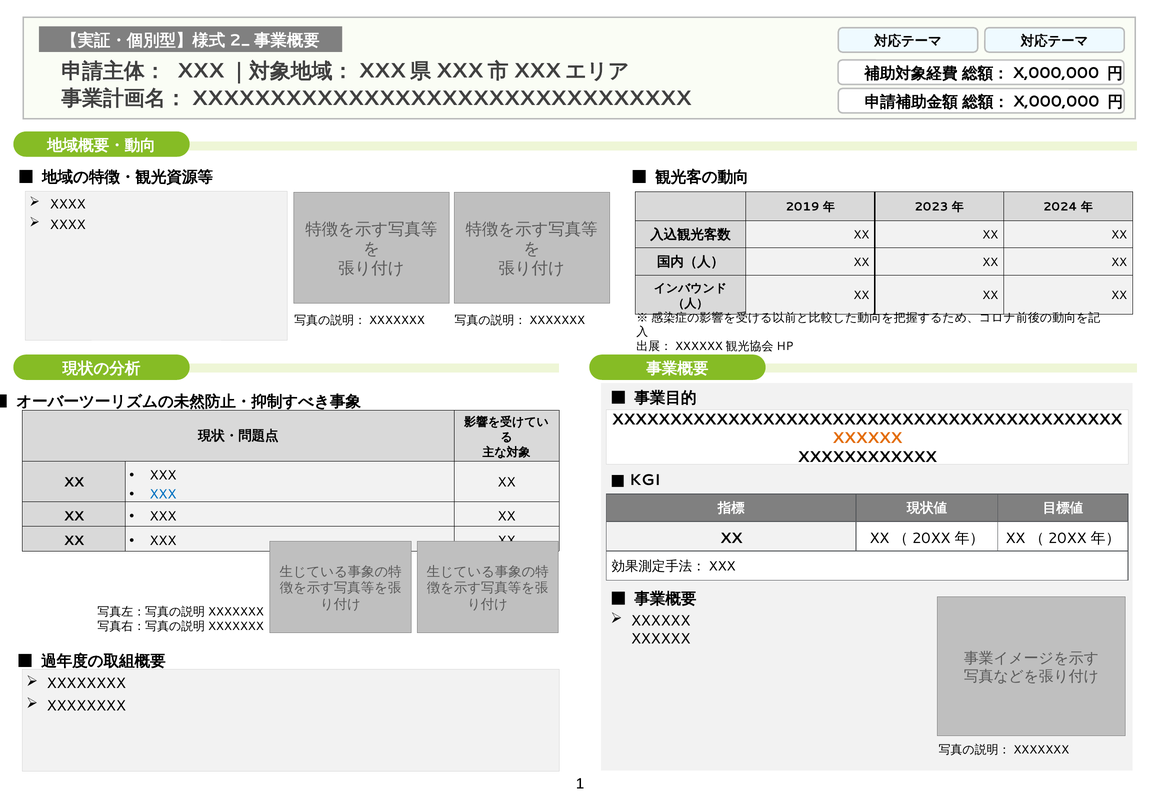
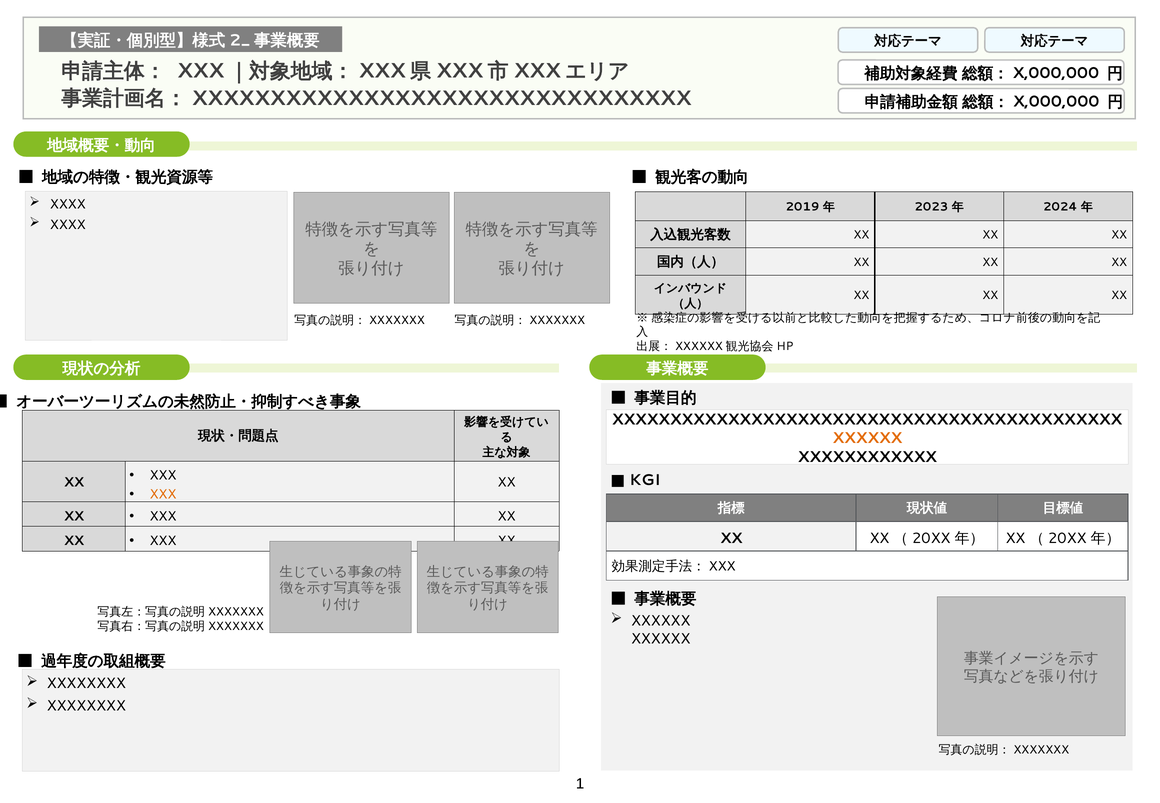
XXX at (163, 494) colour: blue -> orange
